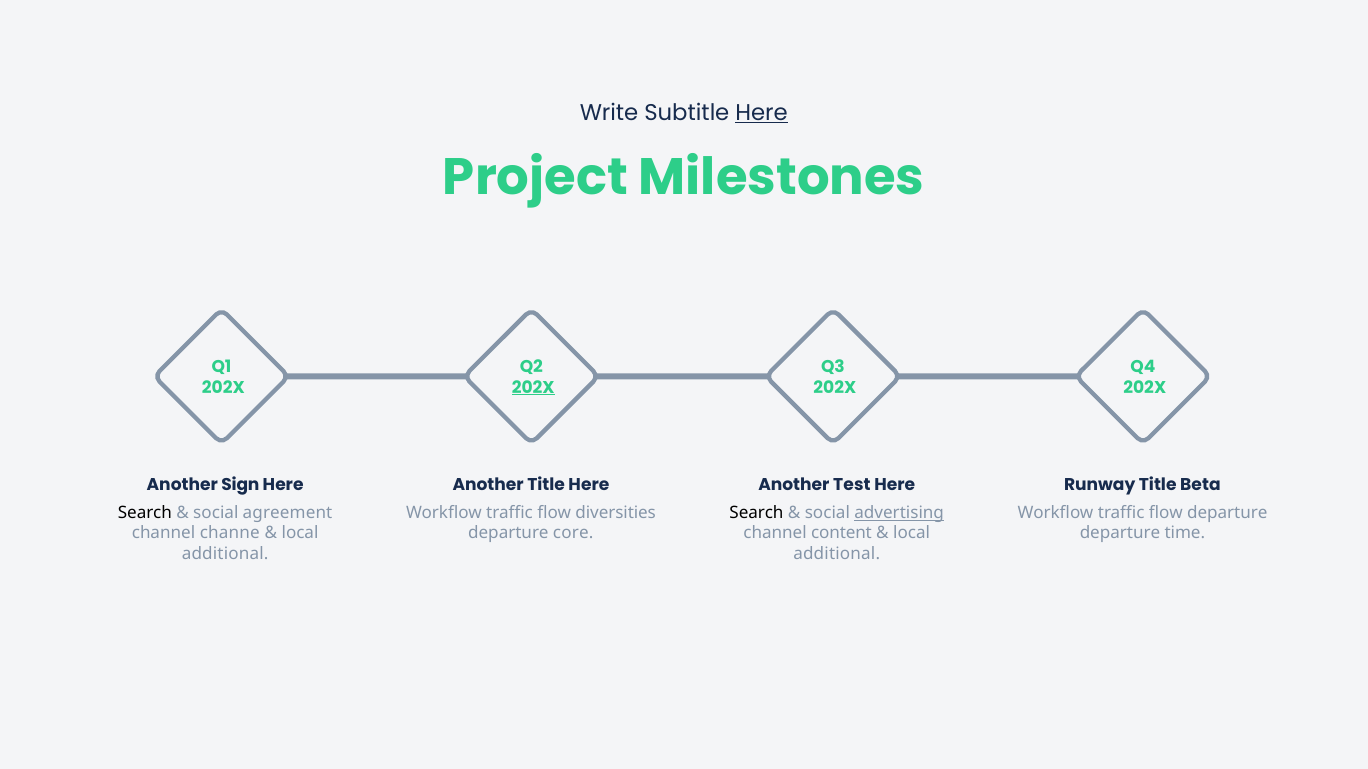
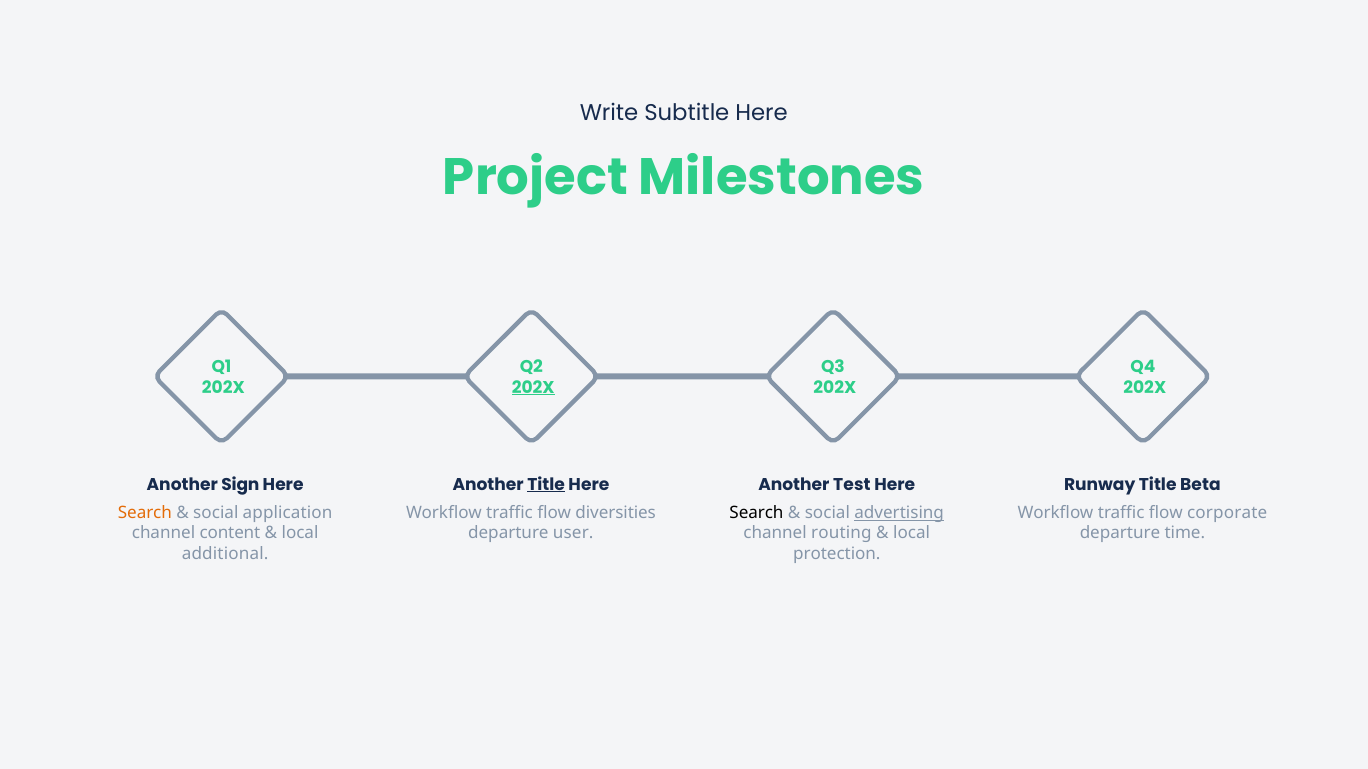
Here at (762, 113) underline: present -> none
Title at (546, 485) underline: none -> present
Search at (145, 513) colour: black -> orange
agreement: agreement -> application
flow departure: departure -> corporate
channe: channe -> content
core: core -> user
content: content -> routing
additional at (837, 554): additional -> protection
